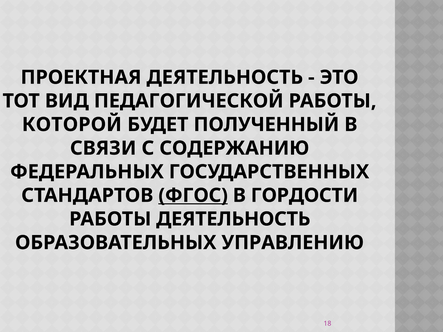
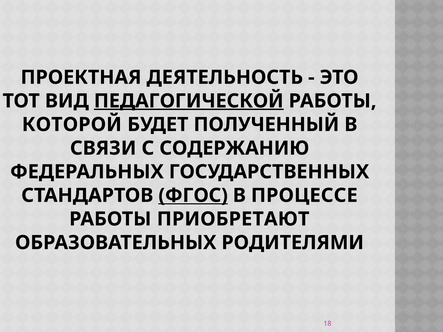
ПЕДАГОГИЧЕСКОЙ underline: none -> present
ГОРДОСТИ: ГОРДОСТИ -> ПРОЦЕССЕ
РАБОТЫ ДЕЯТЕЛЬНОСТЬ: ДЕЯТЕЛЬНОСТЬ -> ПРИОБРЕТАЮТ
УПРАВЛЕНИЮ: УПРАВЛЕНИЮ -> РОДИТЕЛЯМИ
